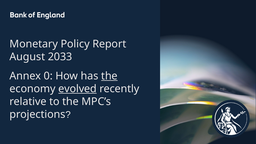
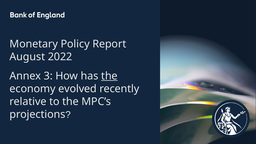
2033: 2033 -> 2022
0: 0 -> 3
evolved underline: present -> none
